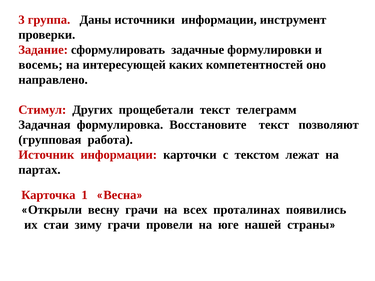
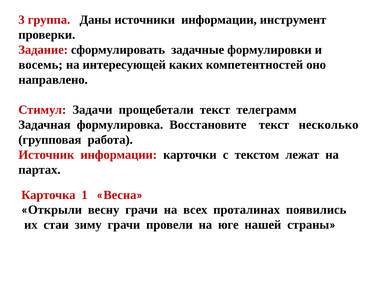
Других: Других -> Задачи
позволяют: позволяют -> несколько
